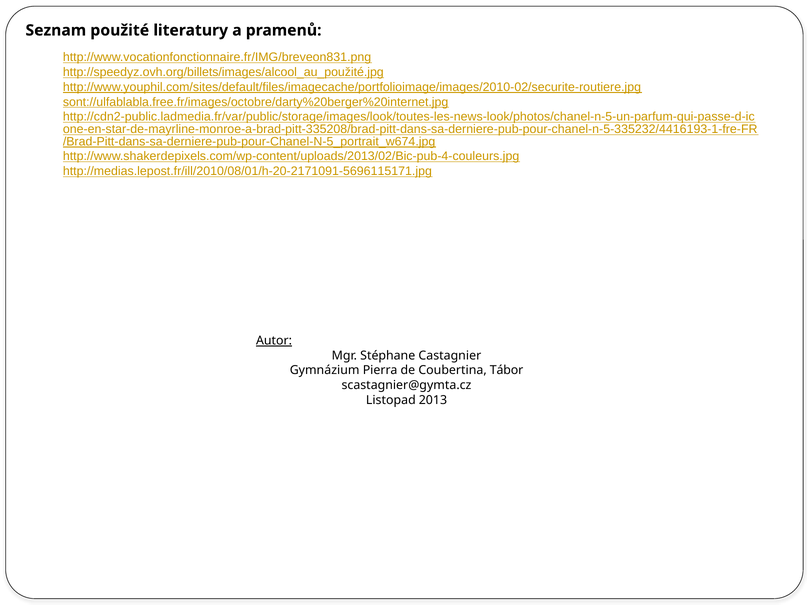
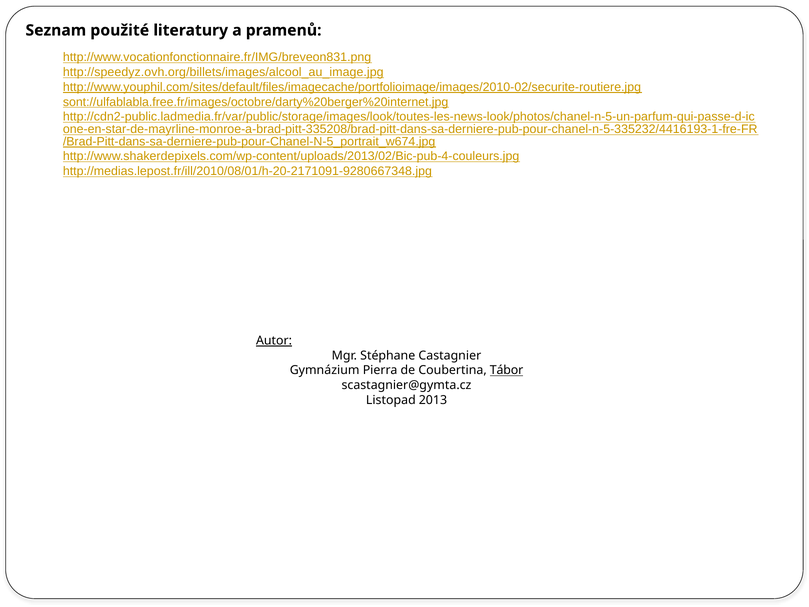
http://speedyz.ovh.org/billets/images/alcool_au_použité.jpg: http://speedyz.ovh.org/billets/images/alcool_au_použité.jpg -> http://speedyz.ovh.org/billets/images/alcool_au_image.jpg
http://medias.lepost.fr/ill/2010/08/01/h-20-2171091-5696115171.jpg: http://medias.lepost.fr/ill/2010/08/01/h-20-2171091-5696115171.jpg -> http://medias.lepost.fr/ill/2010/08/01/h-20-2171091-9280667348.jpg
Tábor underline: none -> present
